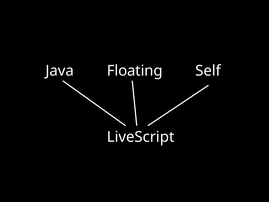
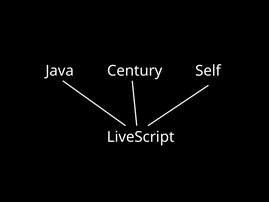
Floating: Floating -> Century
